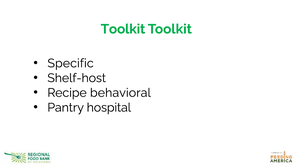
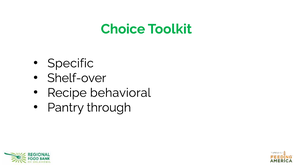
Toolkit at (123, 29): Toolkit -> Choice
Shelf-host: Shelf-host -> Shelf-over
hospital: hospital -> through
